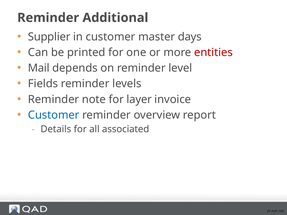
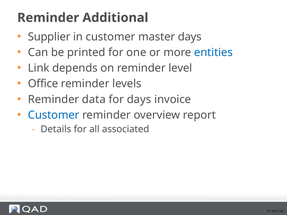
entities colour: red -> blue
Mail: Mail -> Link
Fields: Fields -> Office
note: note -> data
for layer: layer -> days
